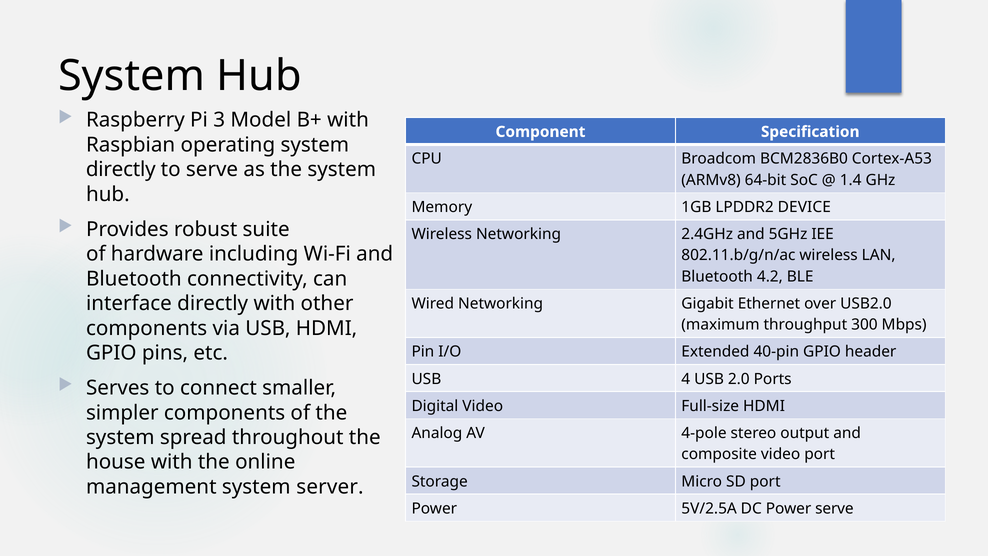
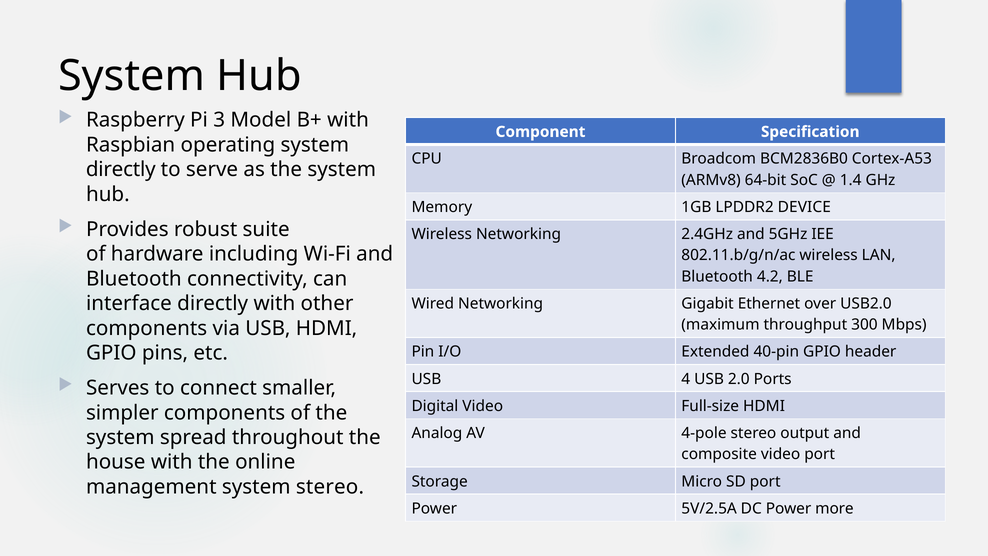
system server: server -> stereo
Power serve: serve -> more
